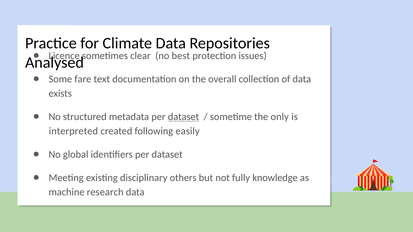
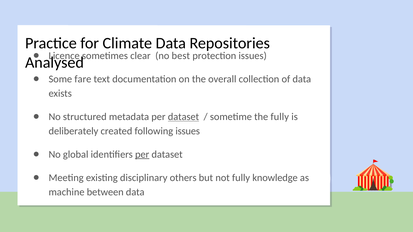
the only: only -> fully
interpreted: interpreted -> deliberately
following easily: easily -> issues
per at (142, 155) underline: none -> present
research: research -> between
